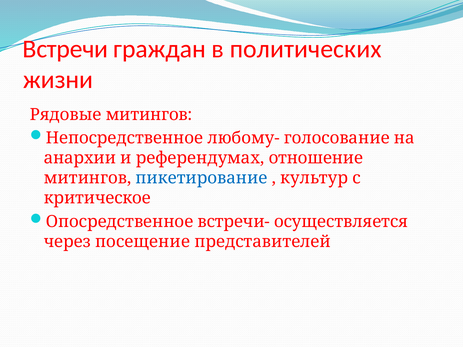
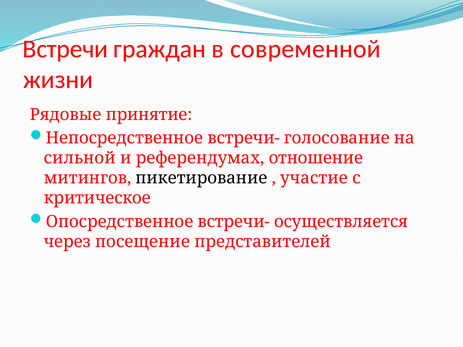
политических: политических -> современной
Рядовые митингов: митингов -> принятие
Непосредственное любому-: любому- -> встречи-
анархии: анархии -> сильной
пикетирование colour: blue -> black
культур: культур -> участие
